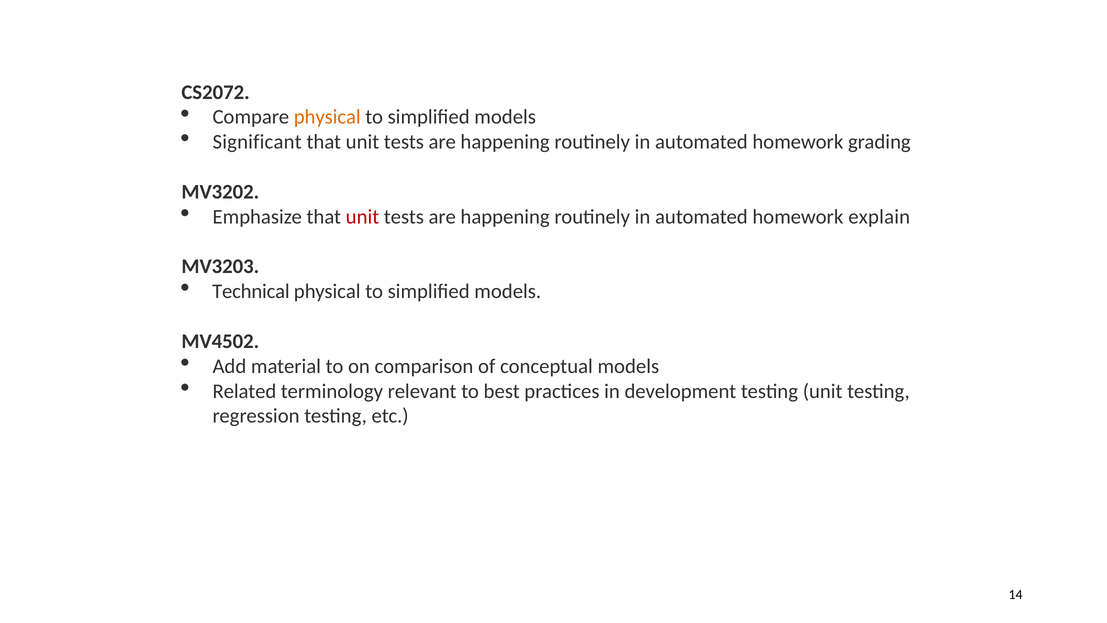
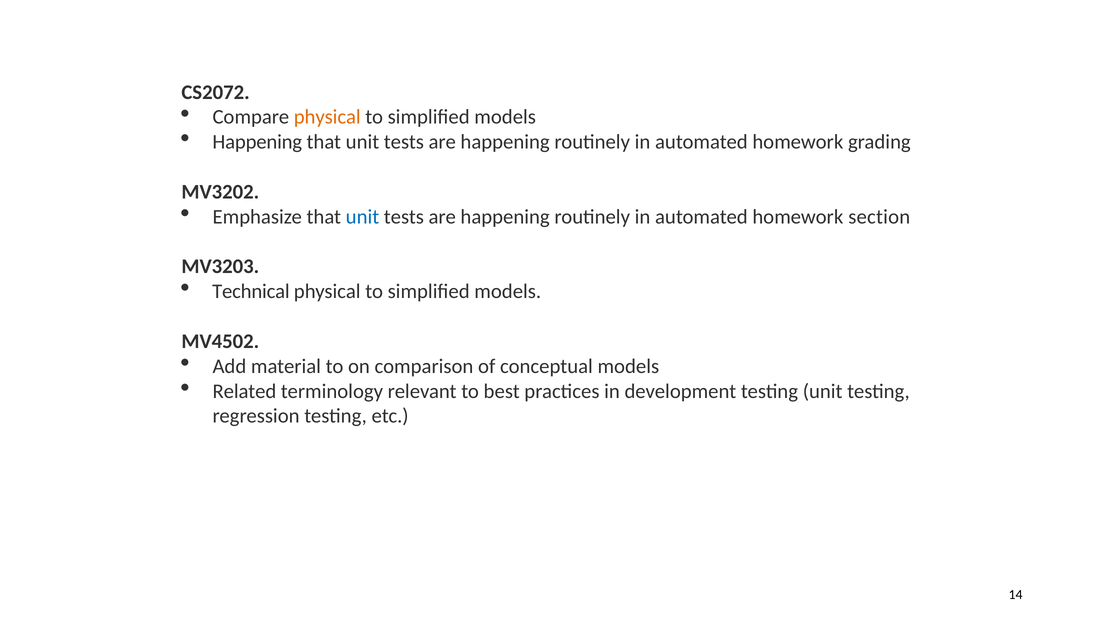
Significant at (257, 142): Significant -> Happening
unit at (362, 217) colour: red -> blue
explain: explain -> section
